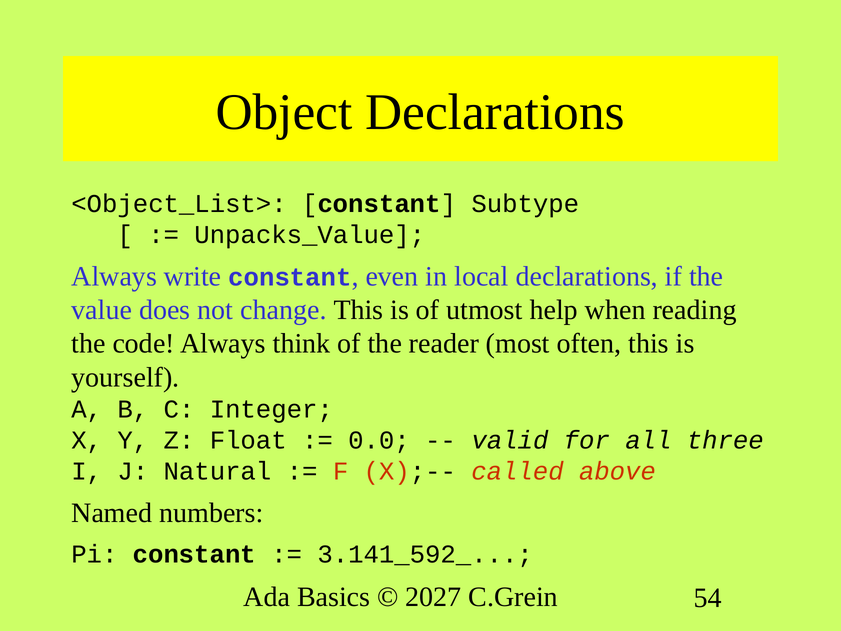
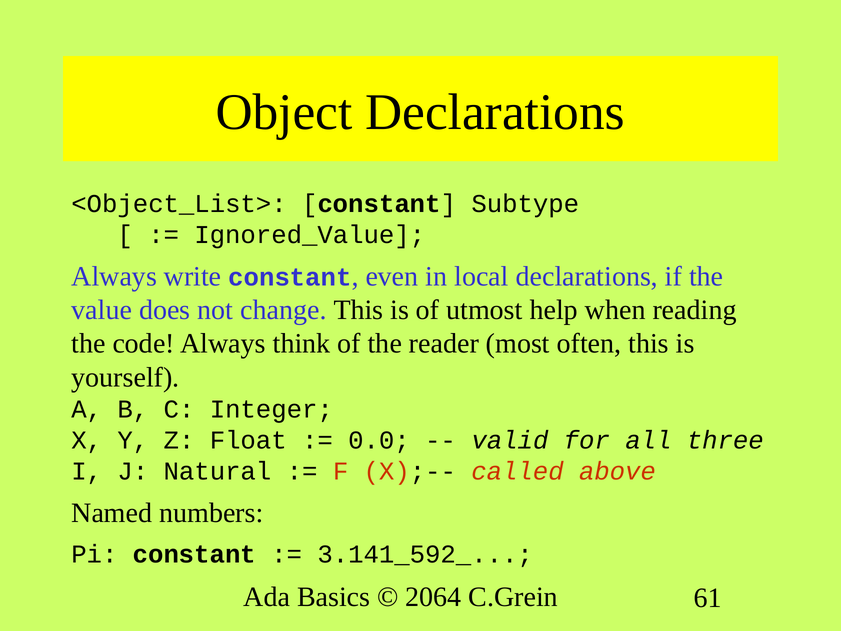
Unpacks_Value: Unpacks_Value -> Ignored_Value
2027: 2027 -> 2064
54: 54 -> 61
